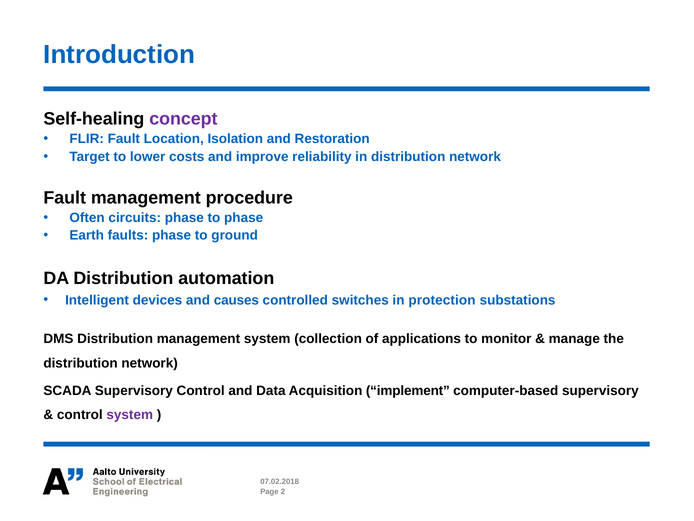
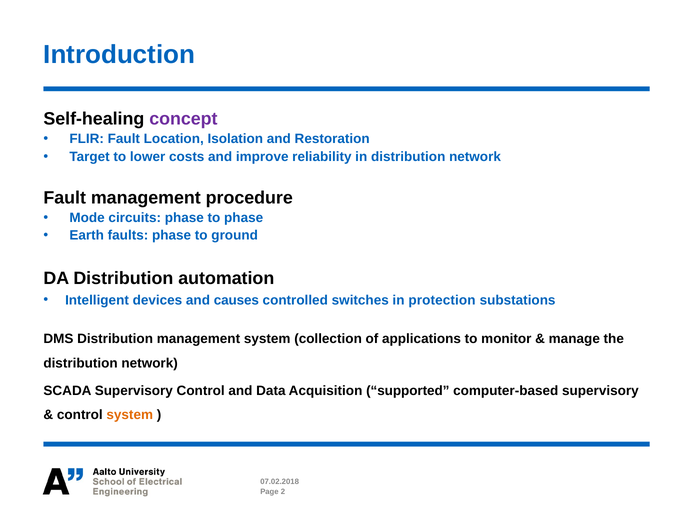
Often: Often -> Mode
implement: implement -> supported
system at (130, 414) colour: purple -> orange
